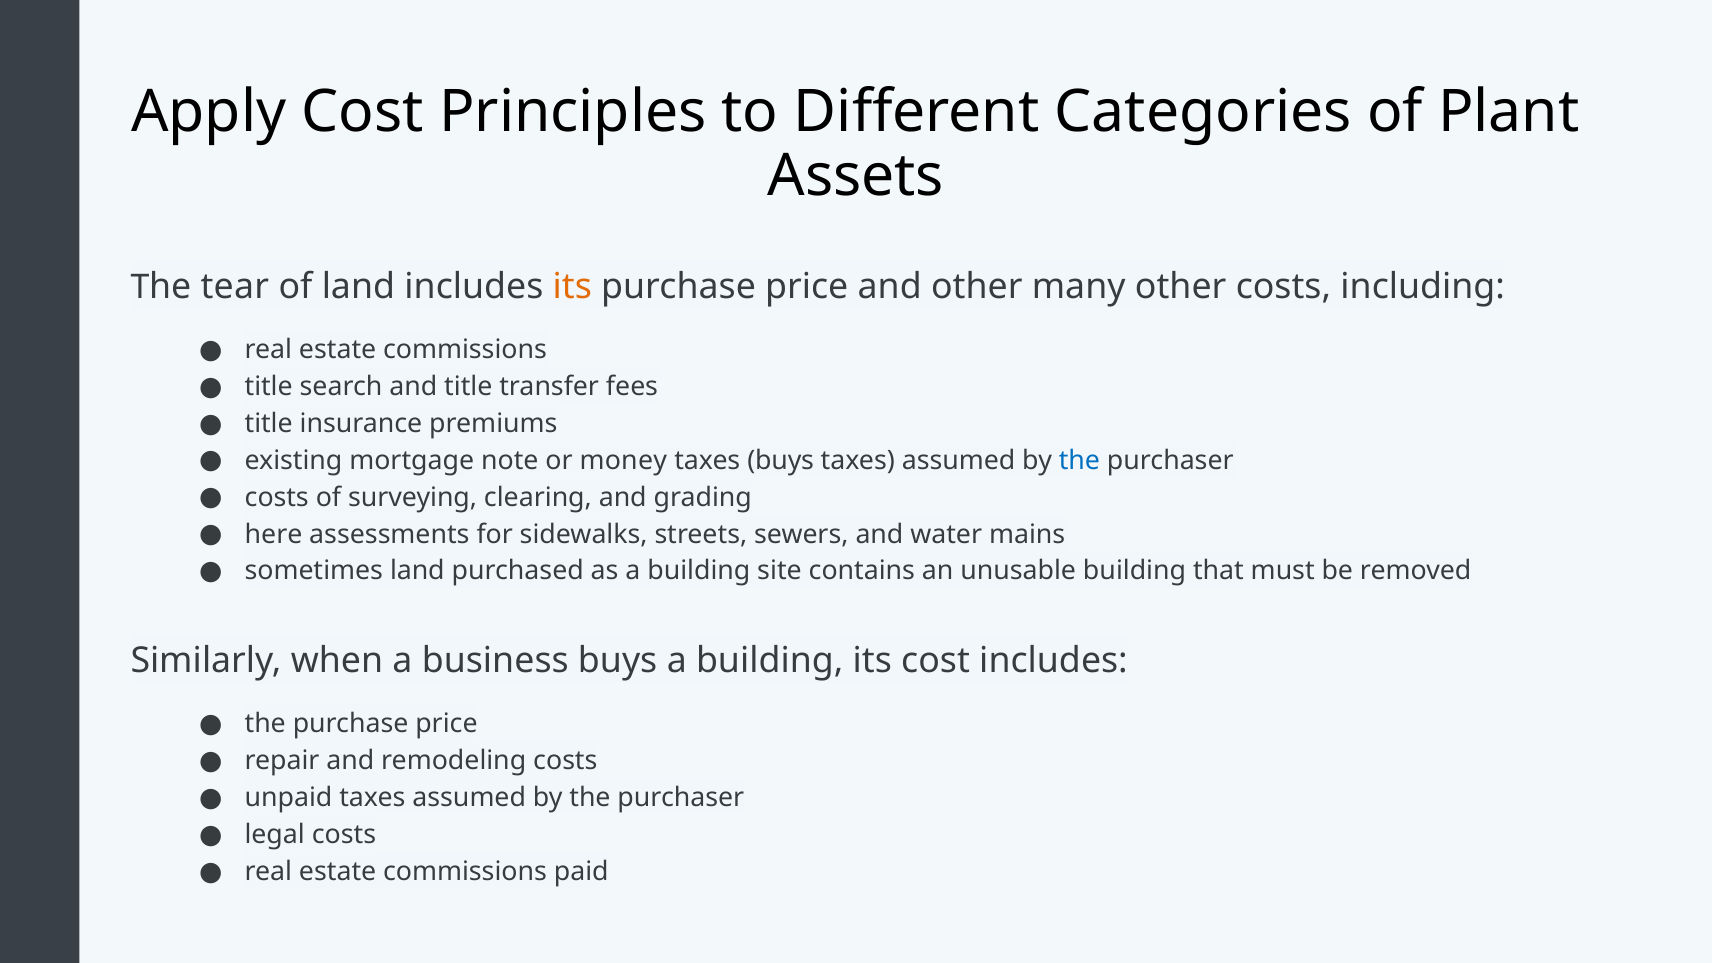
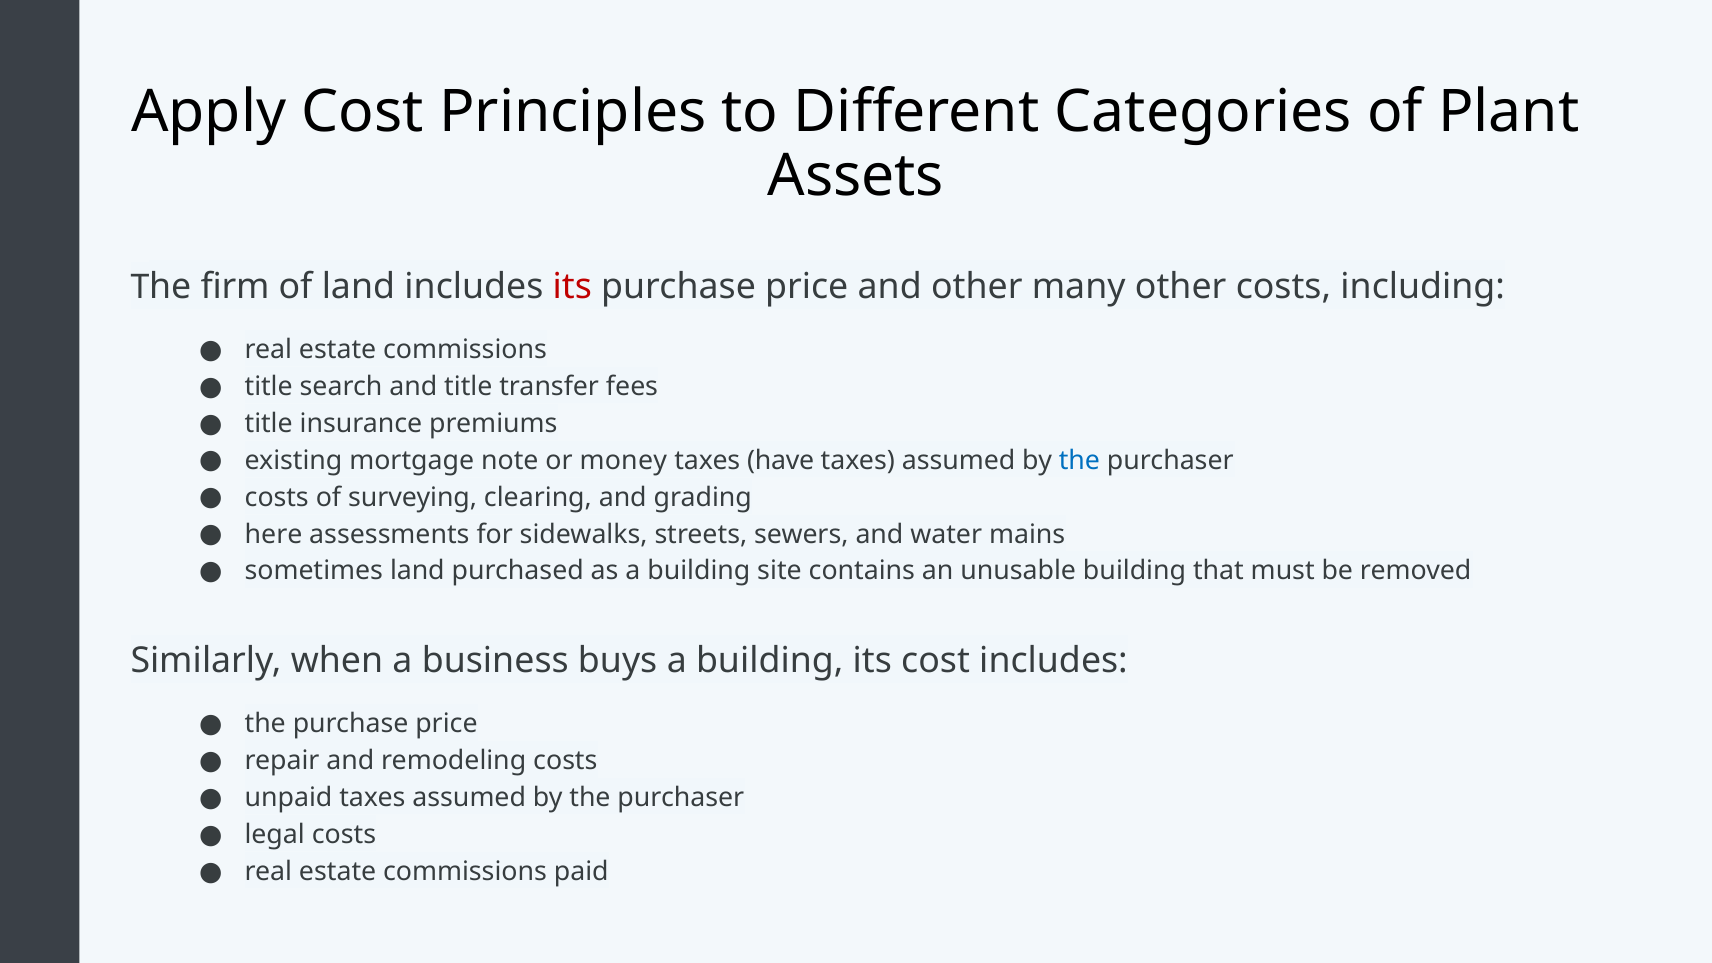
tear: tear -> firm
its at (572, 287) colour: orange -> red
taxes buys: buys -> have
